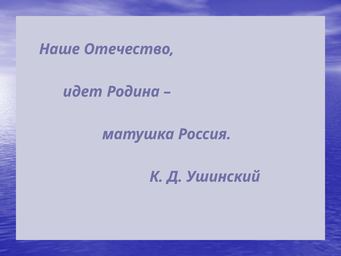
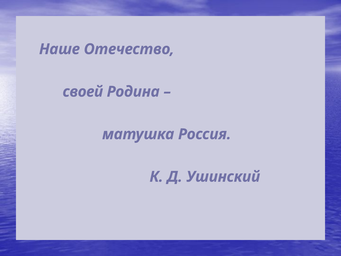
идет: идет -> своей
